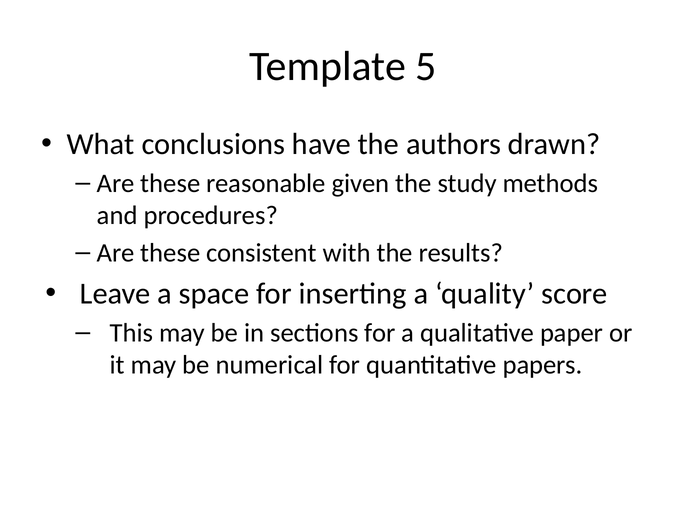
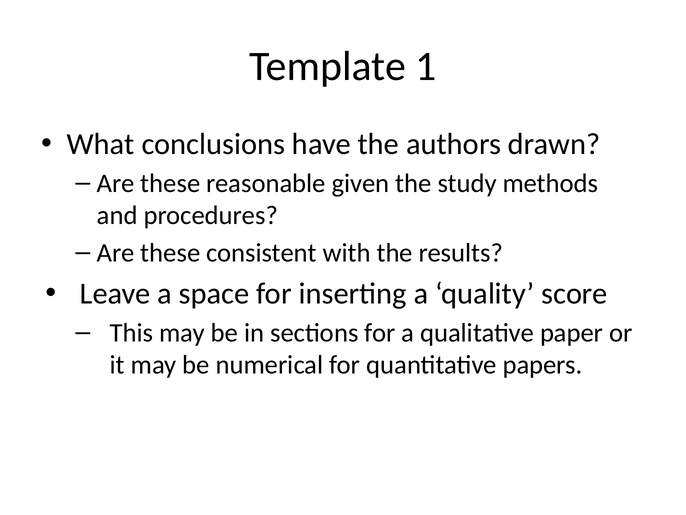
5: 5 -> 1
